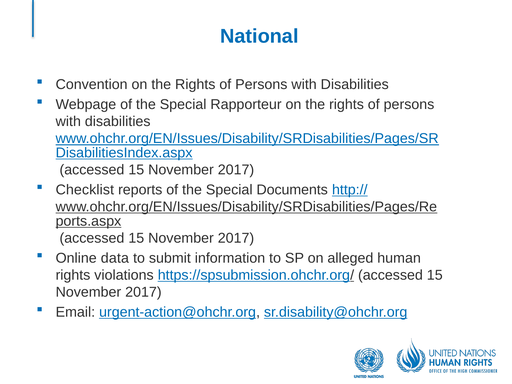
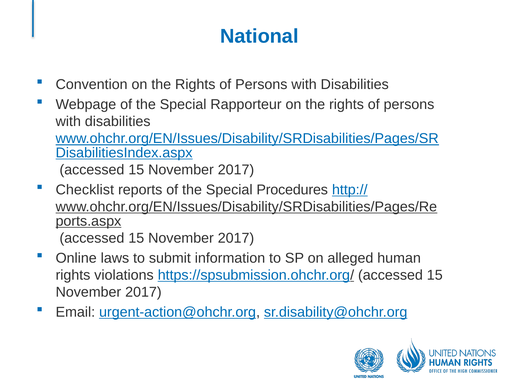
Documents: Documents -> Procedures
data: data -> laws
